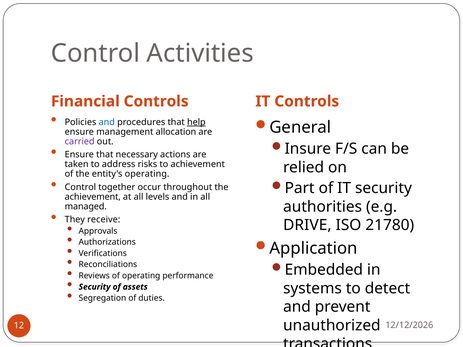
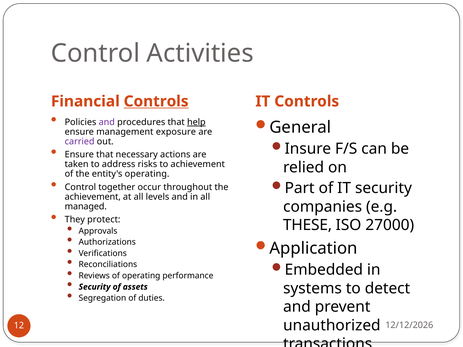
Controls at (156, 101) underline: none -> present
and at (107, 122) colour: blue -> purple
allocation: allocation -> exposure
authorities: authorities -> companies
receive: receive -> protect
DRIVE: DRIVE -> THESE
21780: 21780 -> 27000
